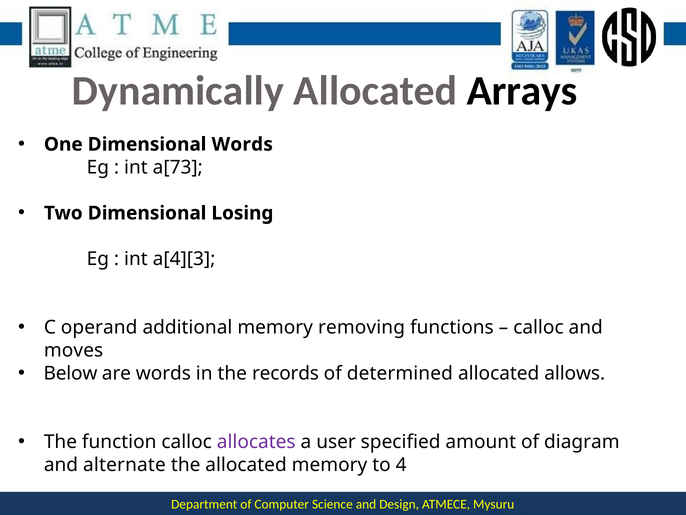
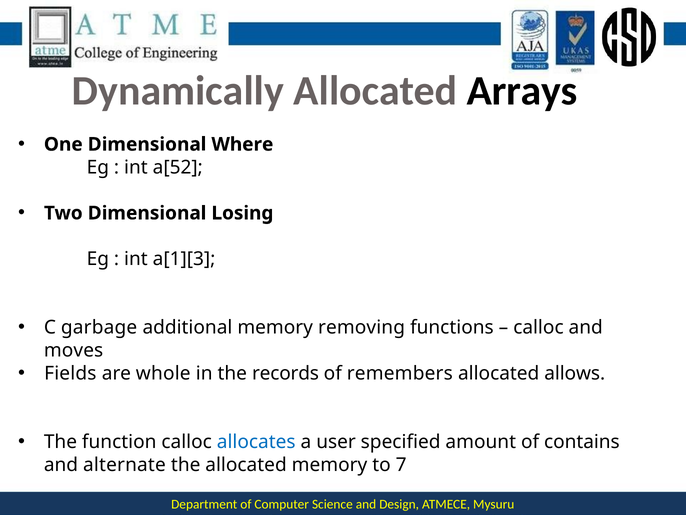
Dimensional Words: Words -> Where
a[73: a[73 -> a[52
a[4][3: a[4][3 -> a[1][3
operand: operand -> garbage
Below: Below -> Fields
are words: words -> whole
determined: determined -> remembers
allocates colour: purple -> blue
diagram: diagram -> contains
4: 4 -> 7
